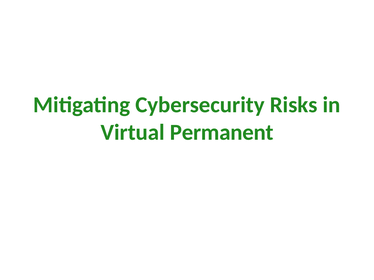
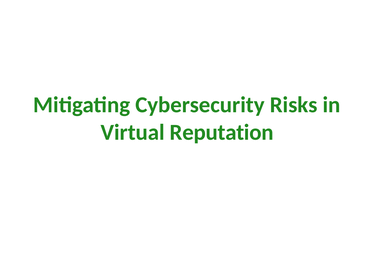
Permanent: Permanent -> Reputation
